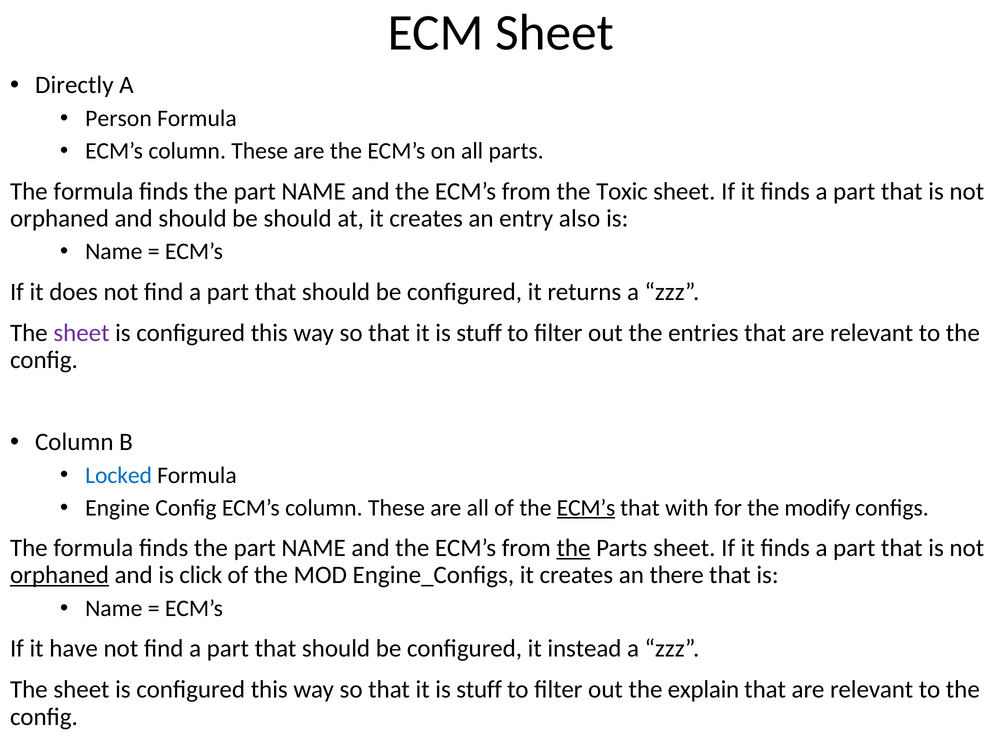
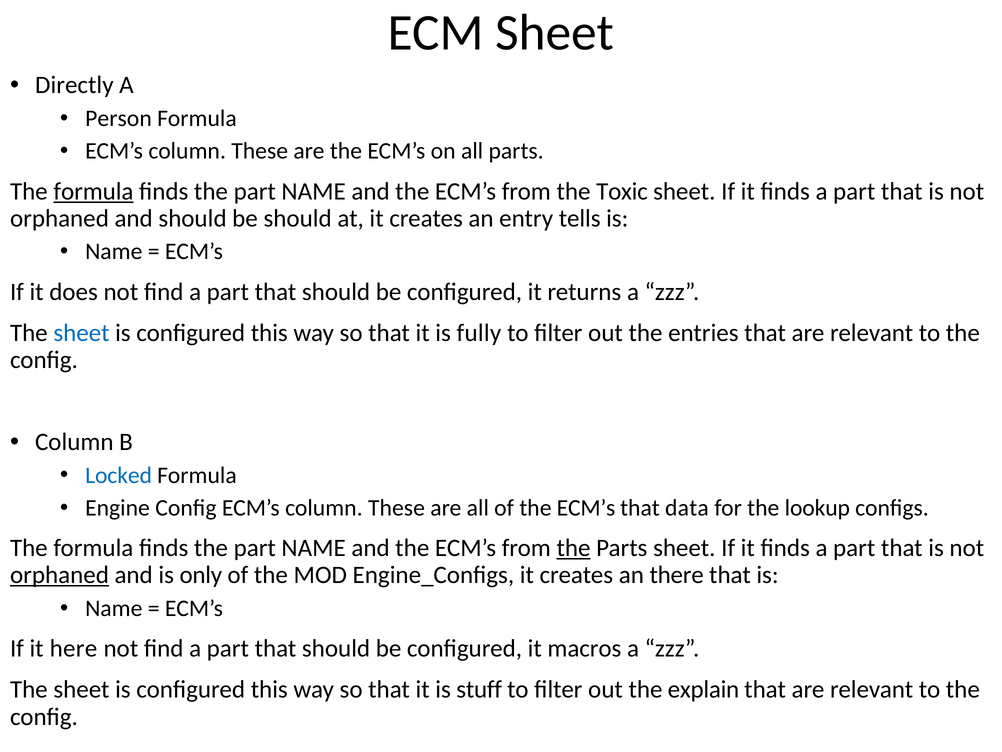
formula at (93, 191) underline: none -> present
also: also -> tells
sheet at (81, 333) colour: purple -> blue
stuff at (479, 333): stuff -> fully
ECM’s at (586, 507) underline: present -> none
with: with -> data
modify: modify -> lookup
click: click -> only
have: have -> here
instead: instead -> macros
